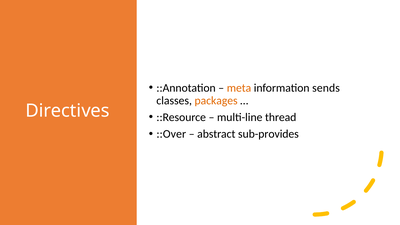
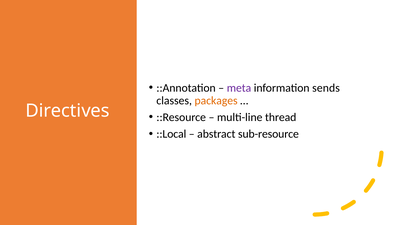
meta colour: orange -> purple
::Over: ::Over -> ::Local
sub-provides: sub-provides -> sub-resource
